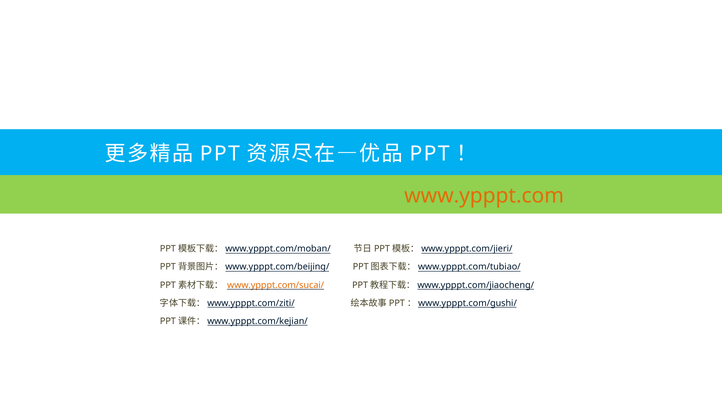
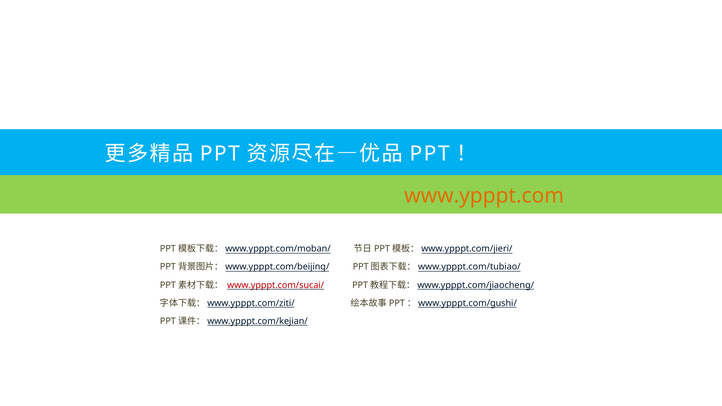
www.ypppt.com/sucai/ colour: orange -> red
